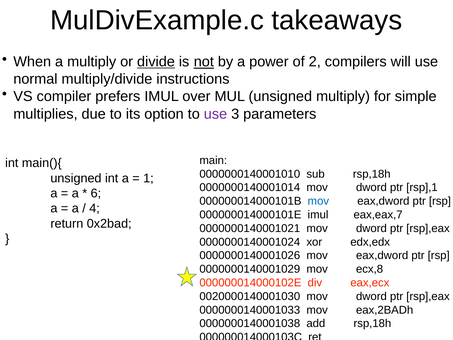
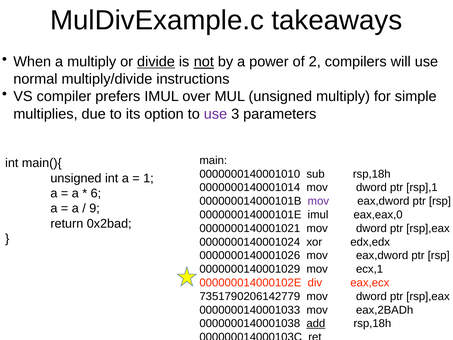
mov at (318, 201) colour: blue -> purple
4: 4 -> 9
eax,eax,7: eax,eax,7 -> eax,eax,0
ecx,8: ecx,8 -> ecx,1
0020000140001030: 0020000140001030 -> 7351790206142779
add underline: none -> present
